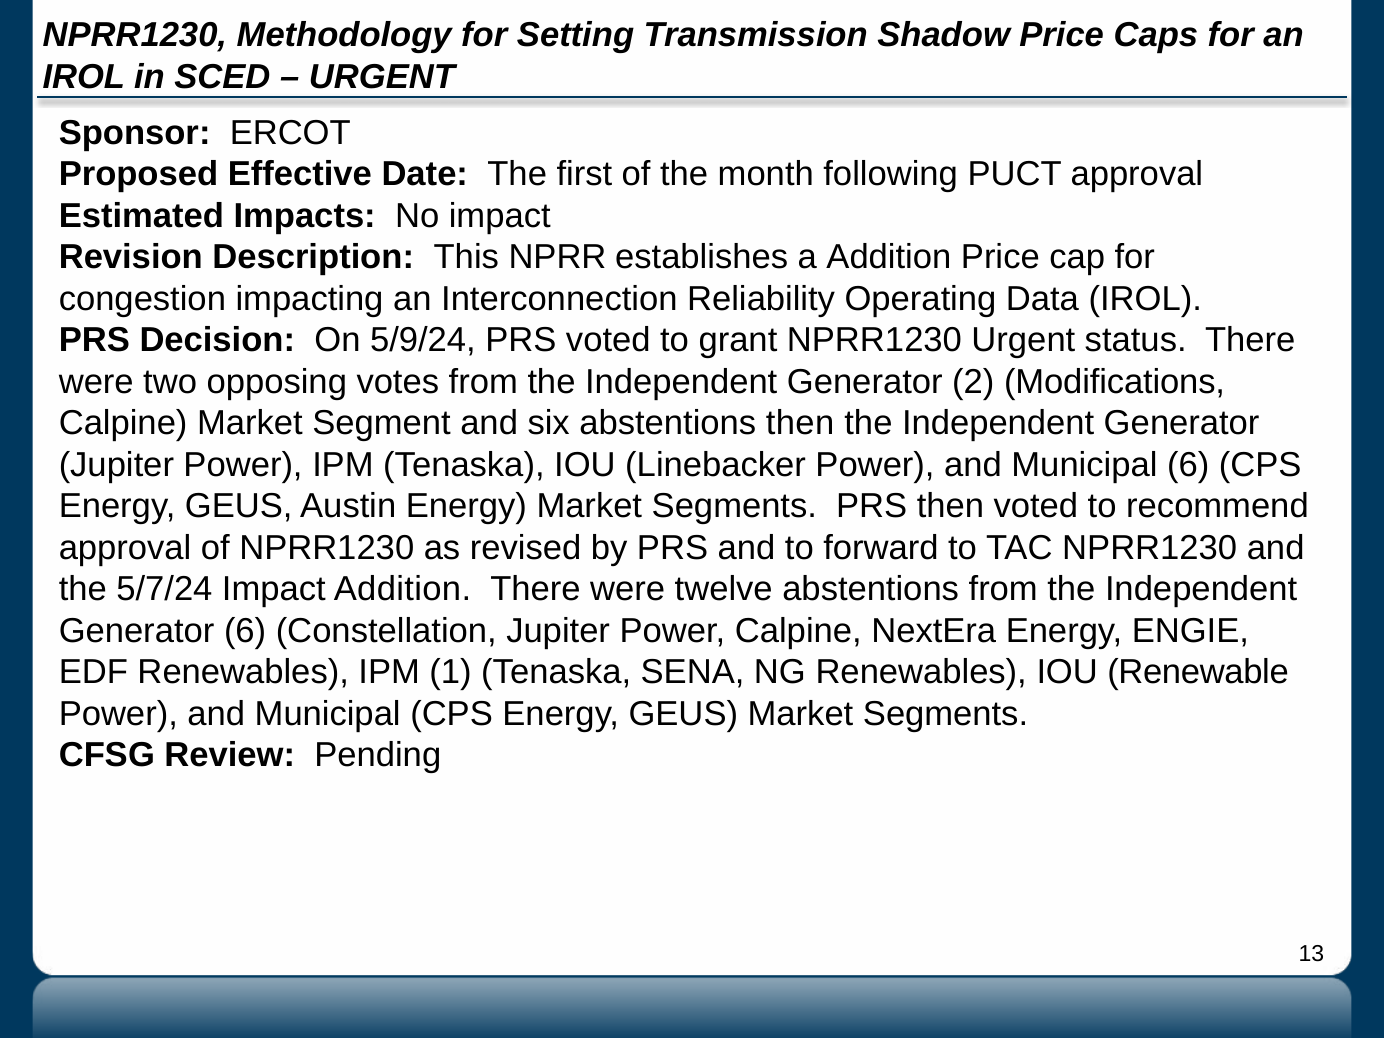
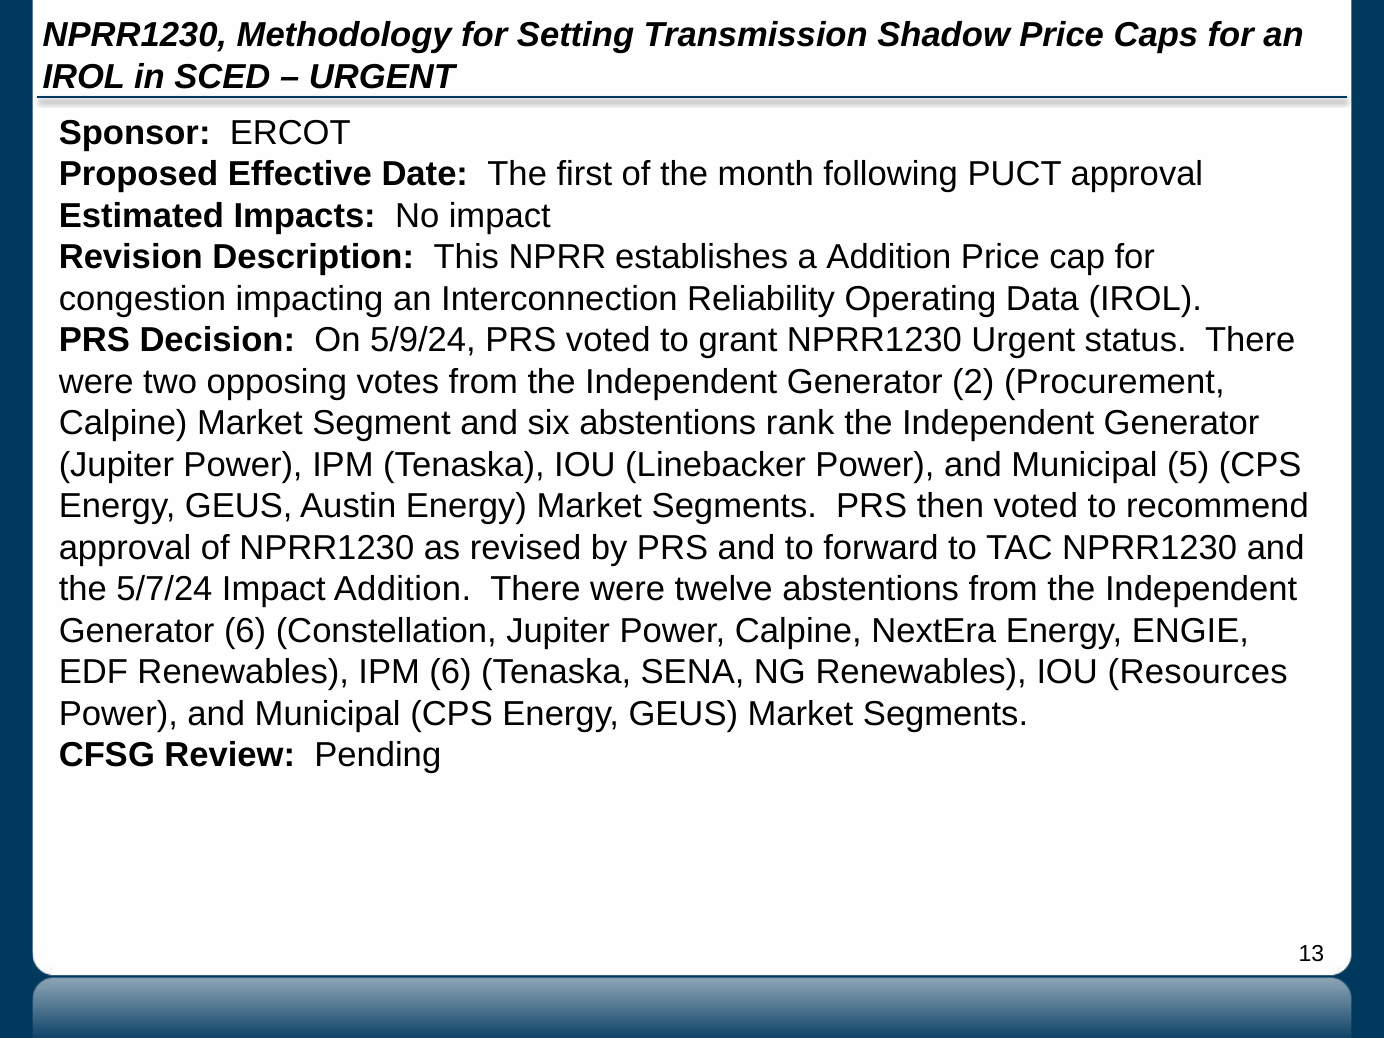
Modifications: Modifications -> Procurement
abstentions then: then -> rank
Municipal 6: 6 -> 5
IPM 1: 1 -> 6
Renewable: Renewable -> Resources
